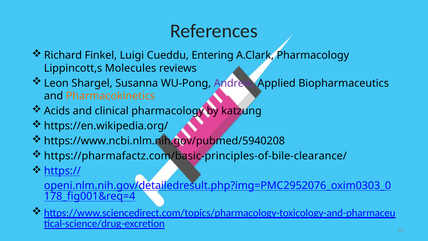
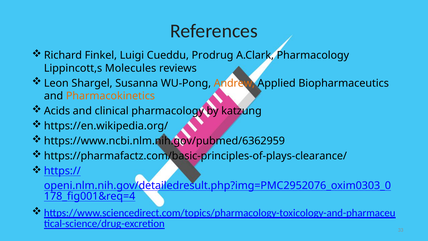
Entering: Entering -> Prodrug
Andrew colour: purple -> orange
https://www.ncbi.nlm.nih.gov/pubmed/5940208: https://www.ncbi.nlm.nih.gov/pubmed/5940208 -> https://www.ncbi.nlm.nih.gov/pubmed/6362959
https://pharmafactz.com/basic-principles-of-bile-clearance/: https://pharmafactz.com/basic-principles-of-bile-clearance/ -> https://pharmafactz.com/basic-principles-of-plays-clearance/
